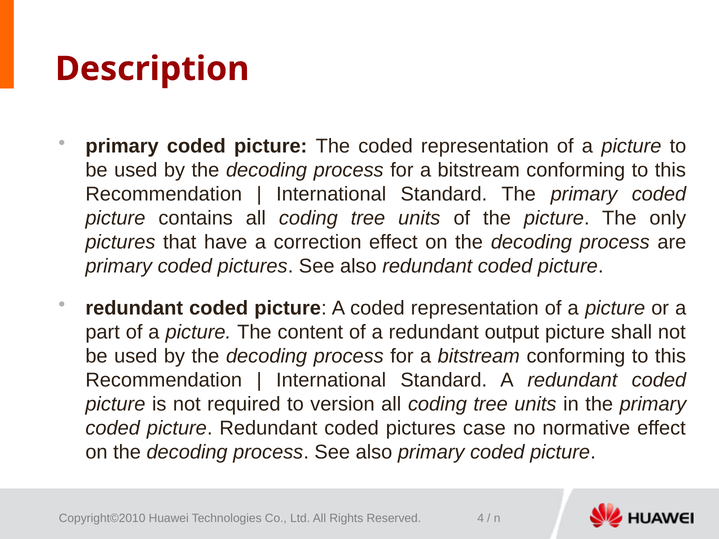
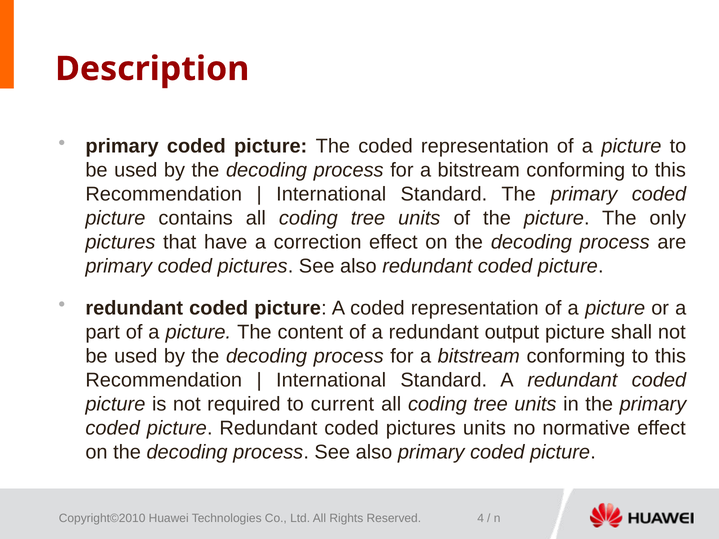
version: version -> current
pictures case: case -> units
